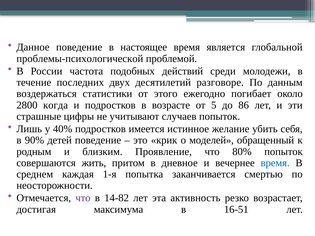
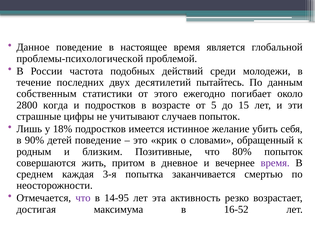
разговоре: разговоре -> пытайтесь
воздержаться: воздержаться -> собственным
86: 86 -> 15
40%: 40% -> 18%
моделей: моделей -> словами
Проявление: Проявление -> Позитивные
время at (275, 163) colour: blue -> purple
1-я: 1-я -> 3-я
14-82: 14-82 -> 14-95
16-51: 16-51 -> 16-52
